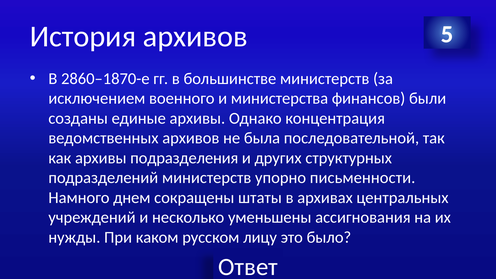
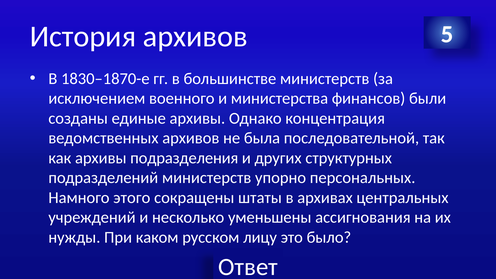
2860–1870-е: 2860–1870-е -> 1830–1870-е
письменности: письменности -> персональных
днем: днем -> этого
